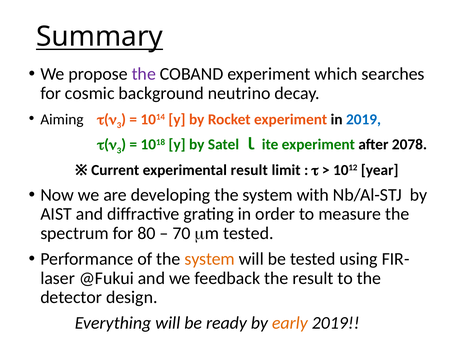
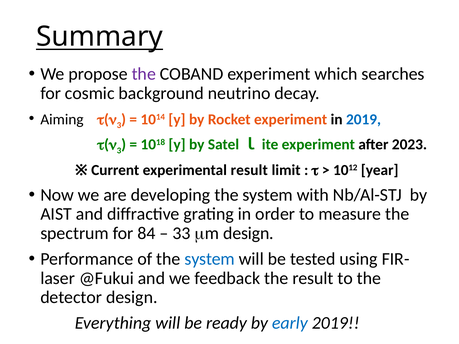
2078: 2078 -> 2023
80: 80 -> 84
70: 70 -> 33
tested at (248, 233): tested -> design
system at (210, 259) colour: orange -> blue
early colour: orange -> blue
